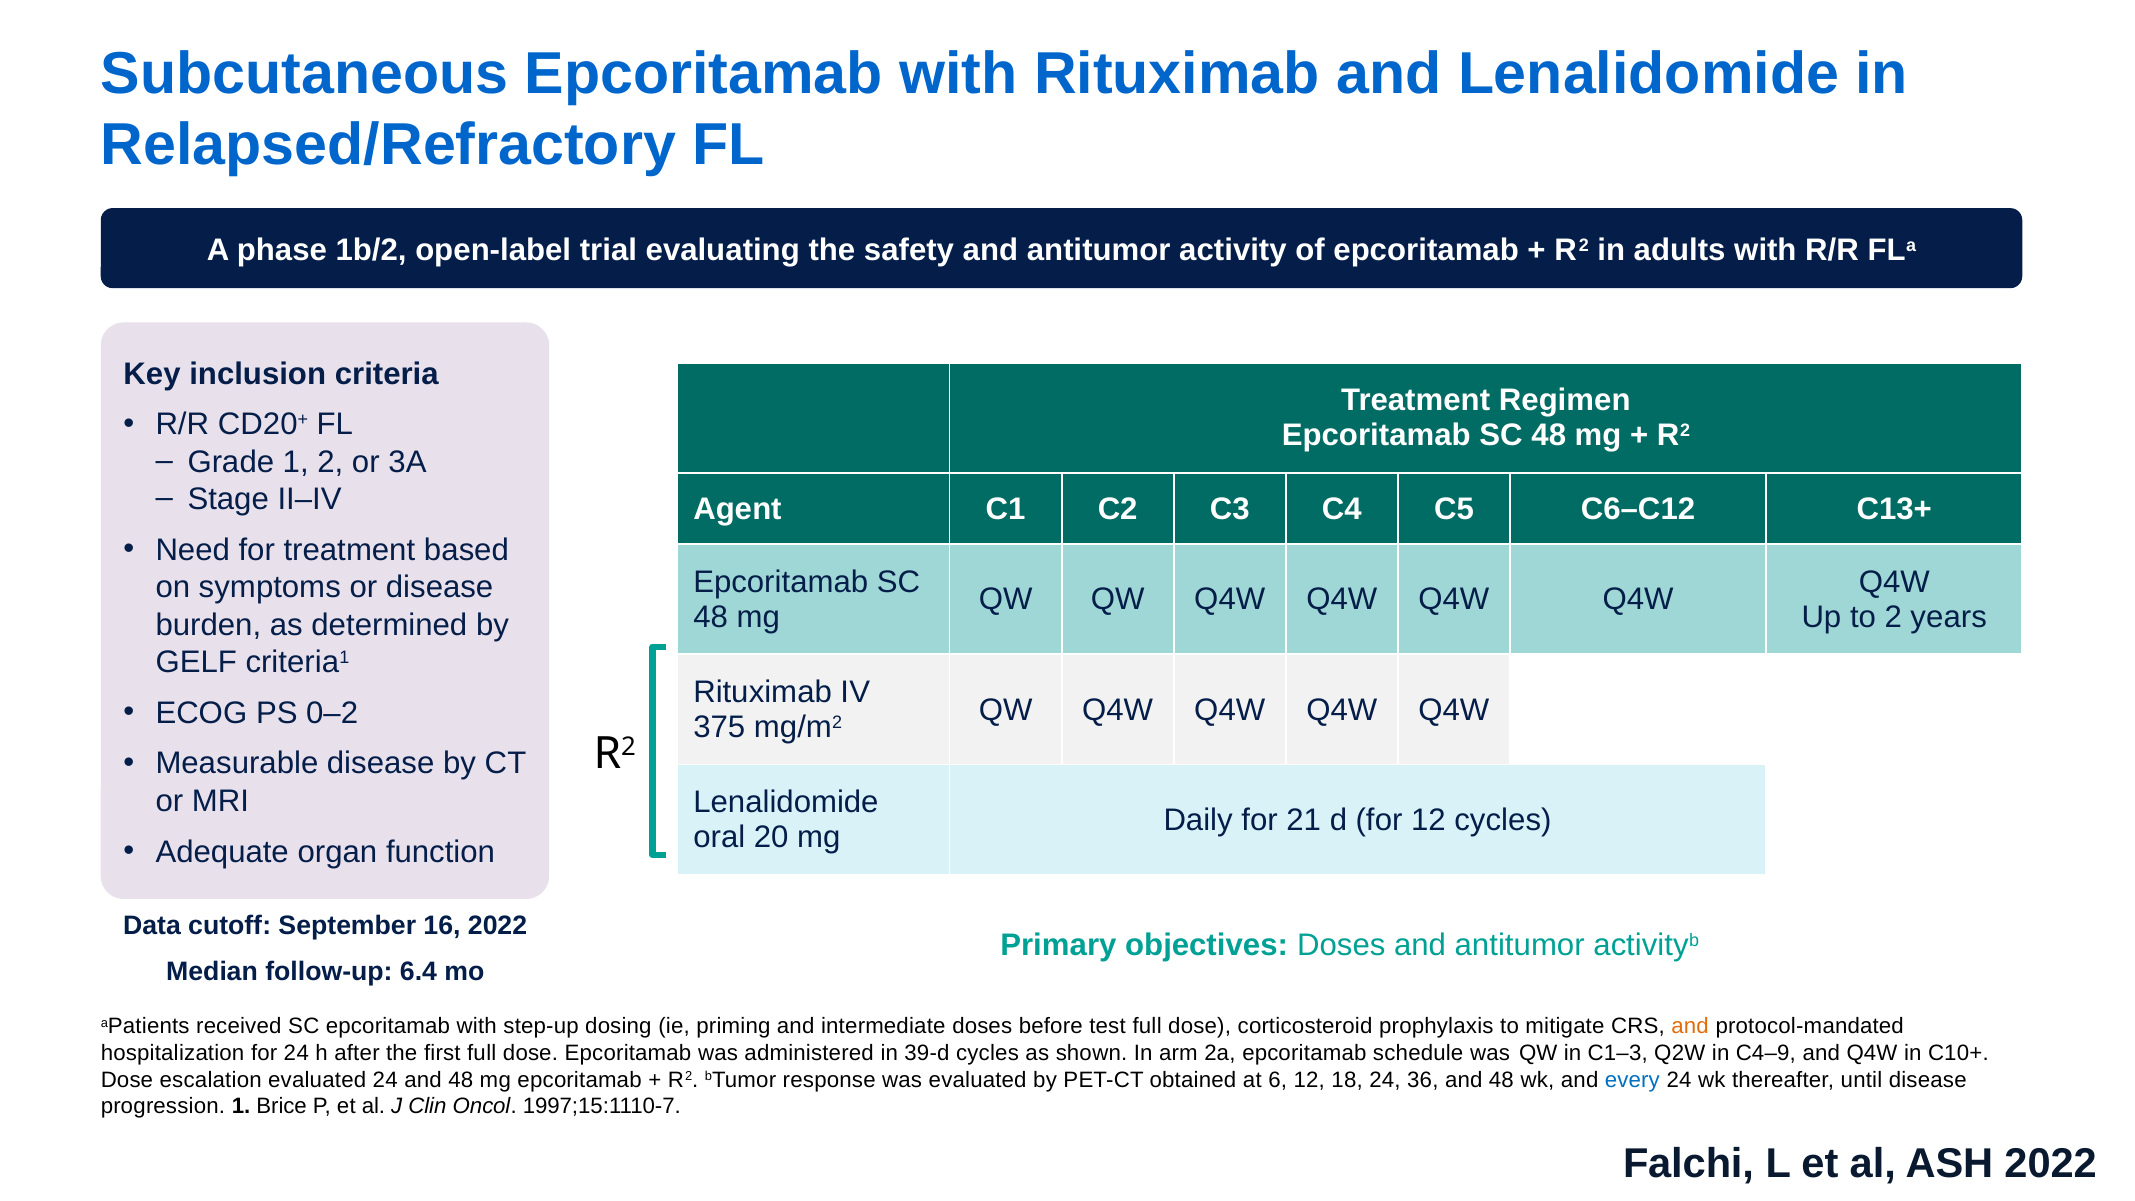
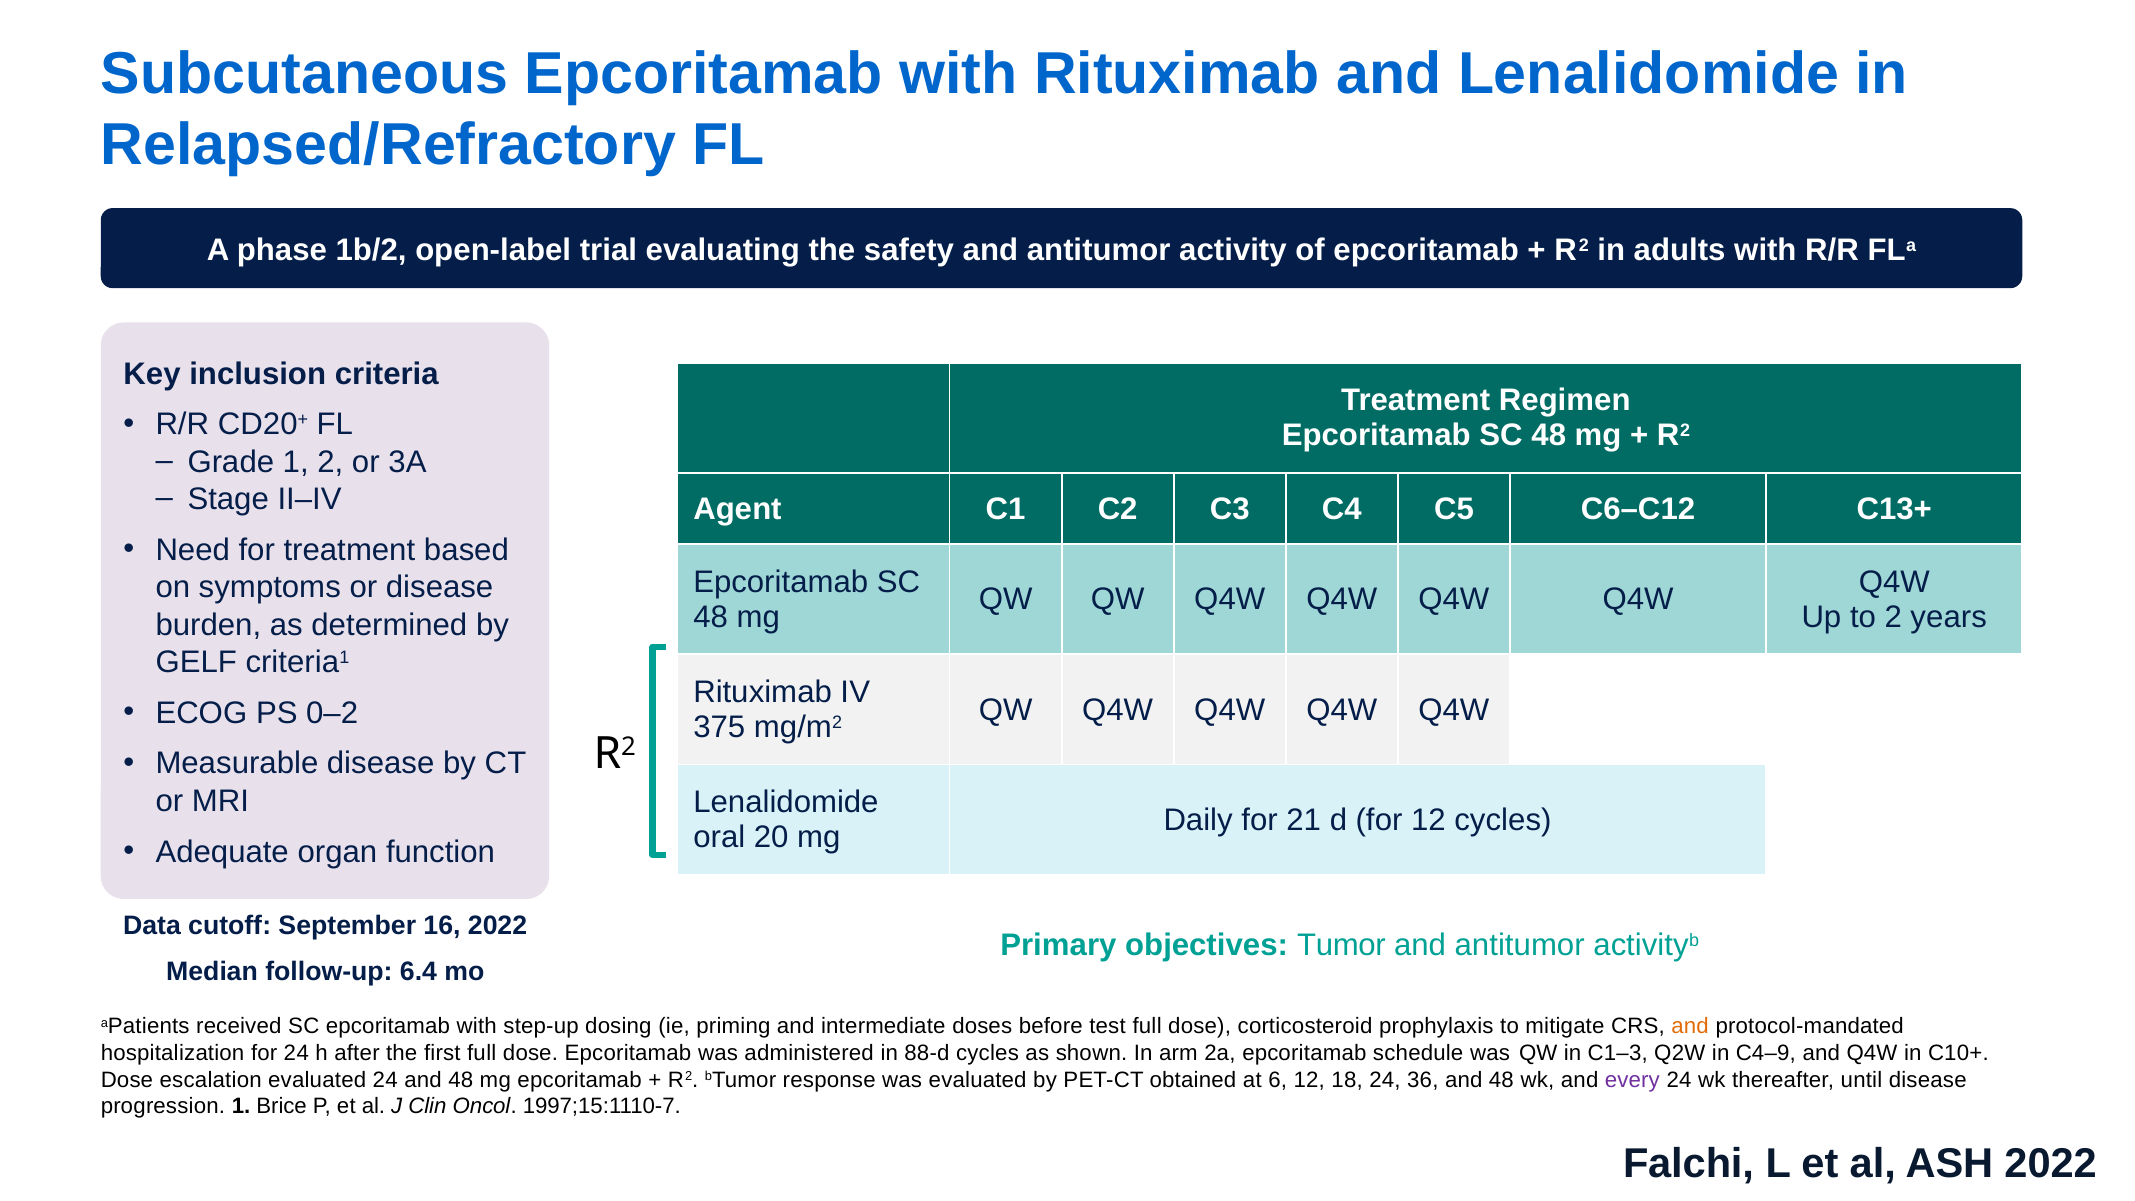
objectives Doses: Doses -> Tumor
39-d: 39-d -> 88-d
every colour: blue -> purple
